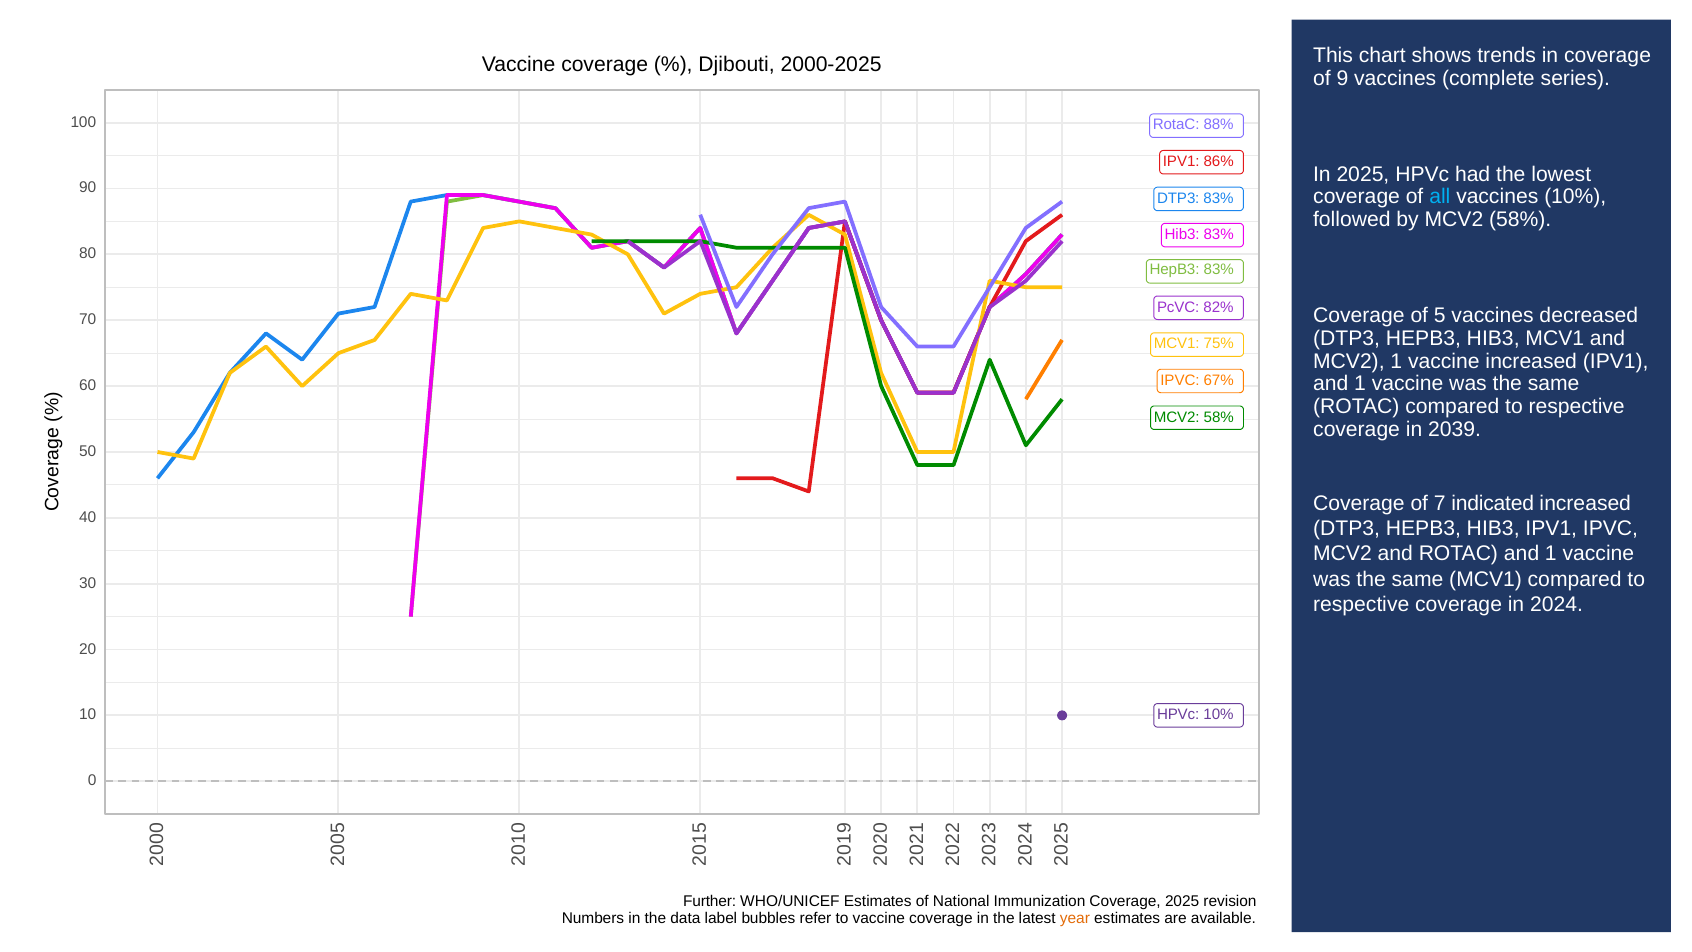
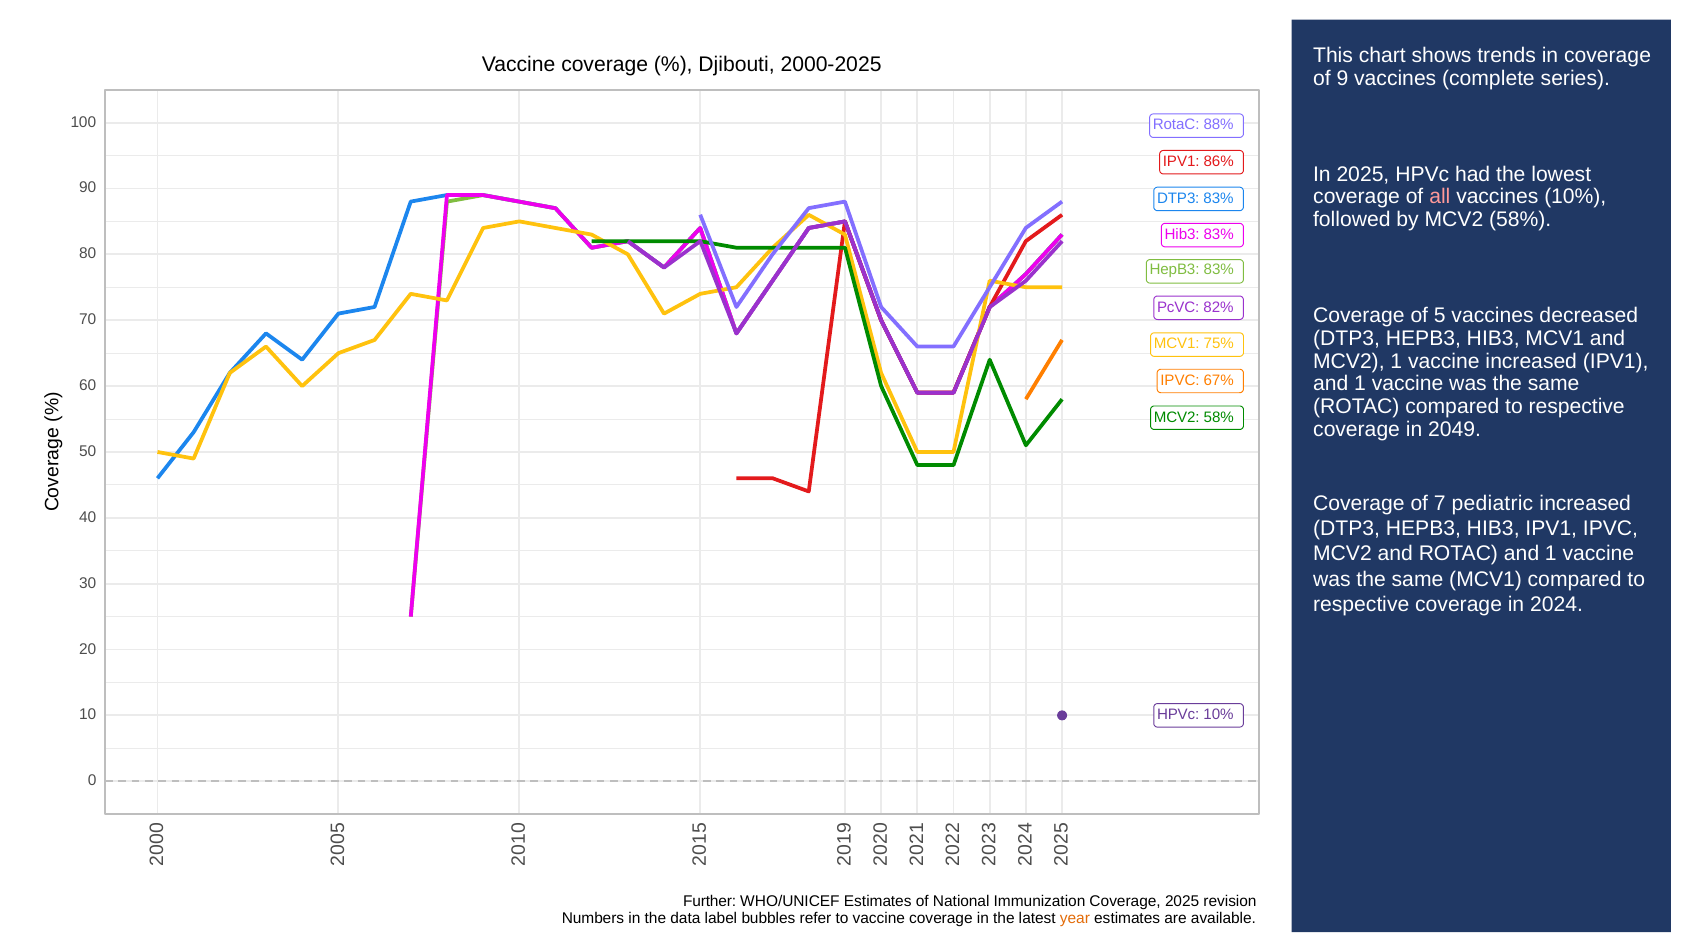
all colour: light blue -> pink
2039: 2039 -> 2049
indicated: indicated -> pediatric
